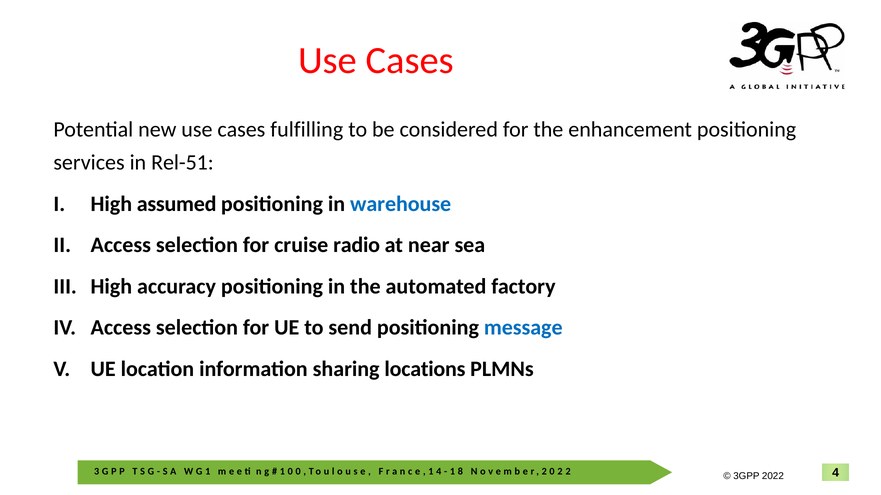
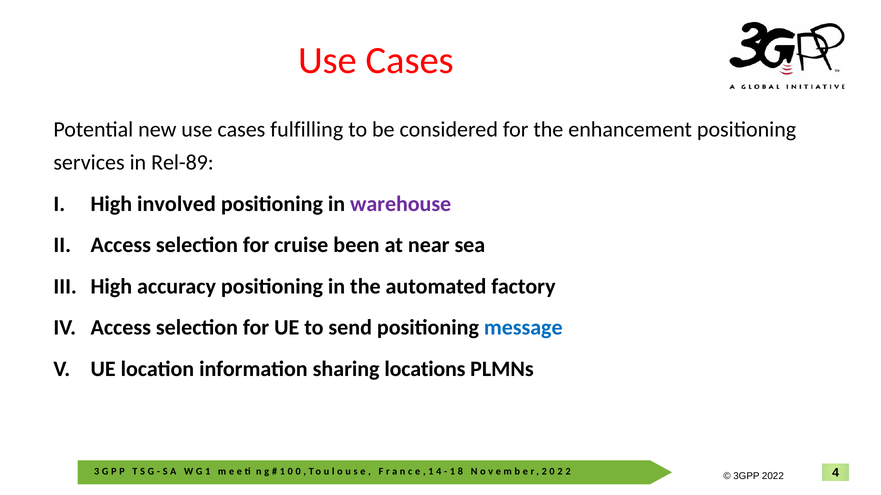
Rel-51: Rel-51 -> Rel-89
assumed: assumed -> involved
warehouse colour: blue -> purple
radio: radio -> been
